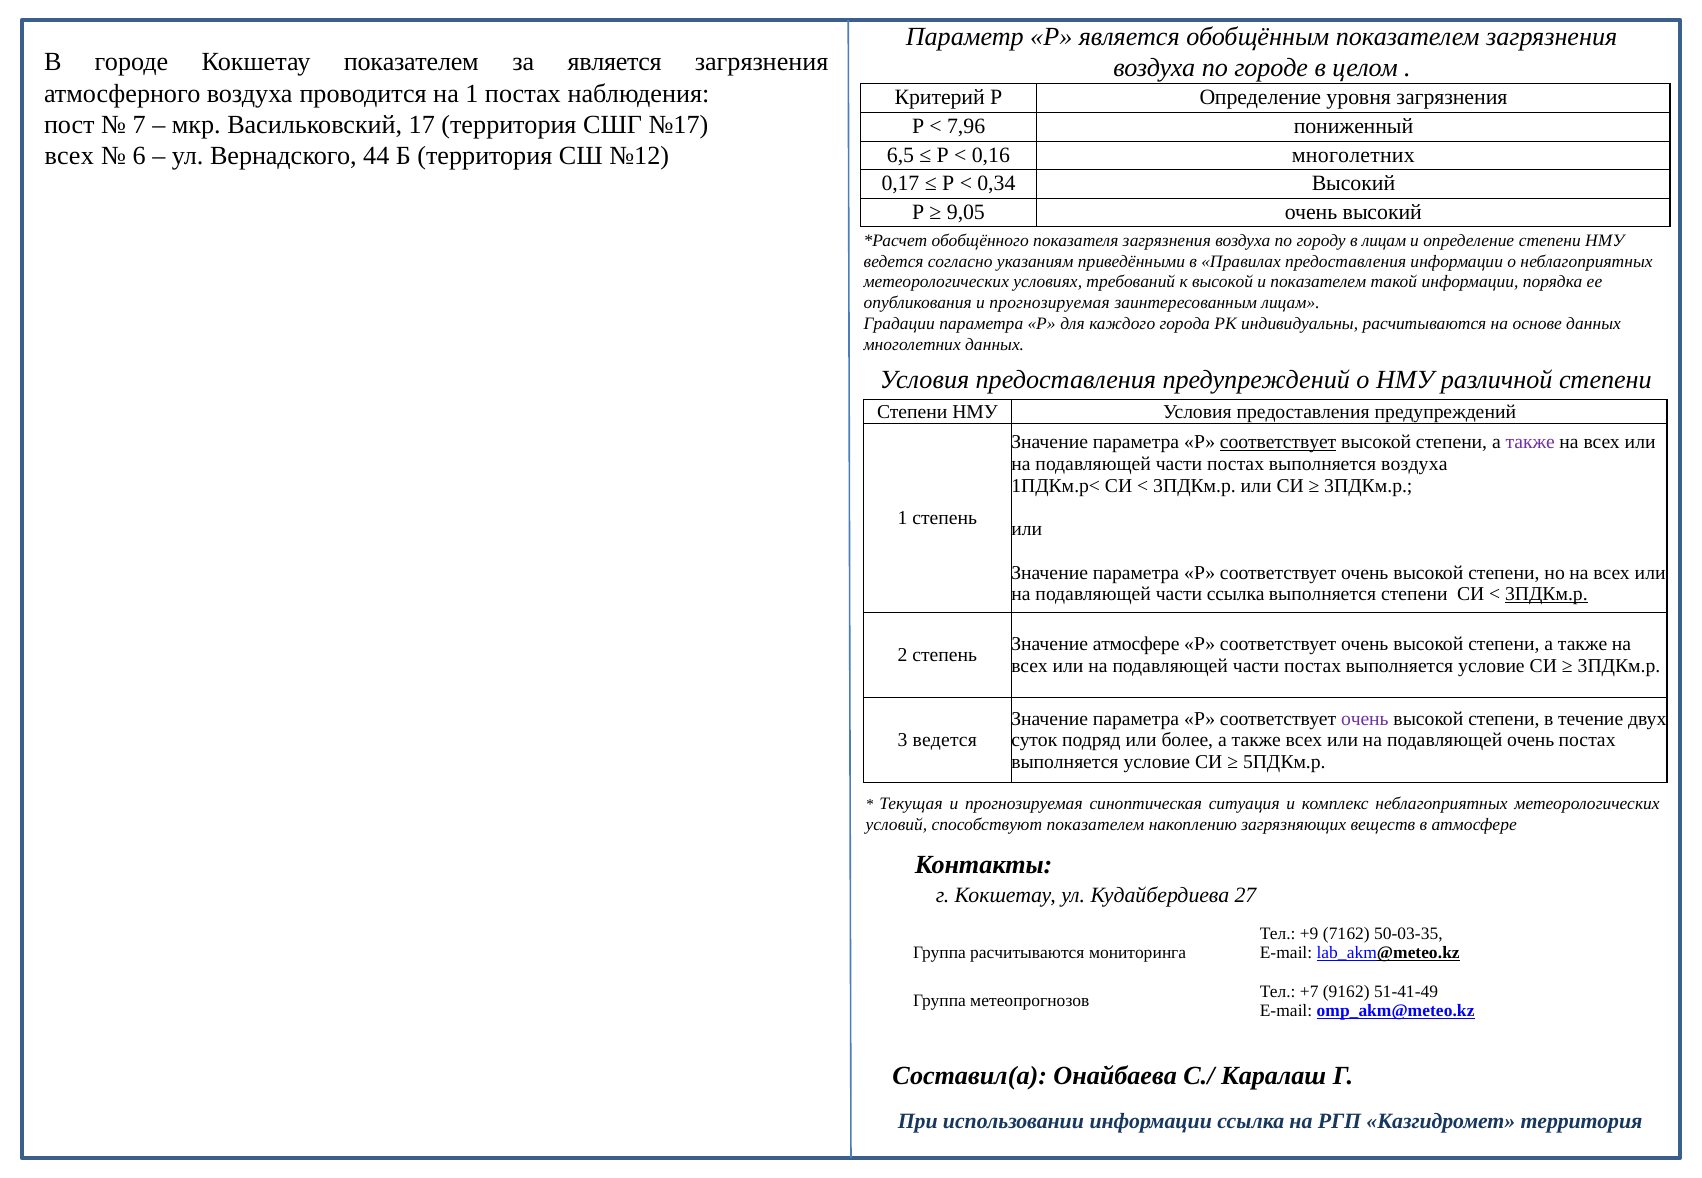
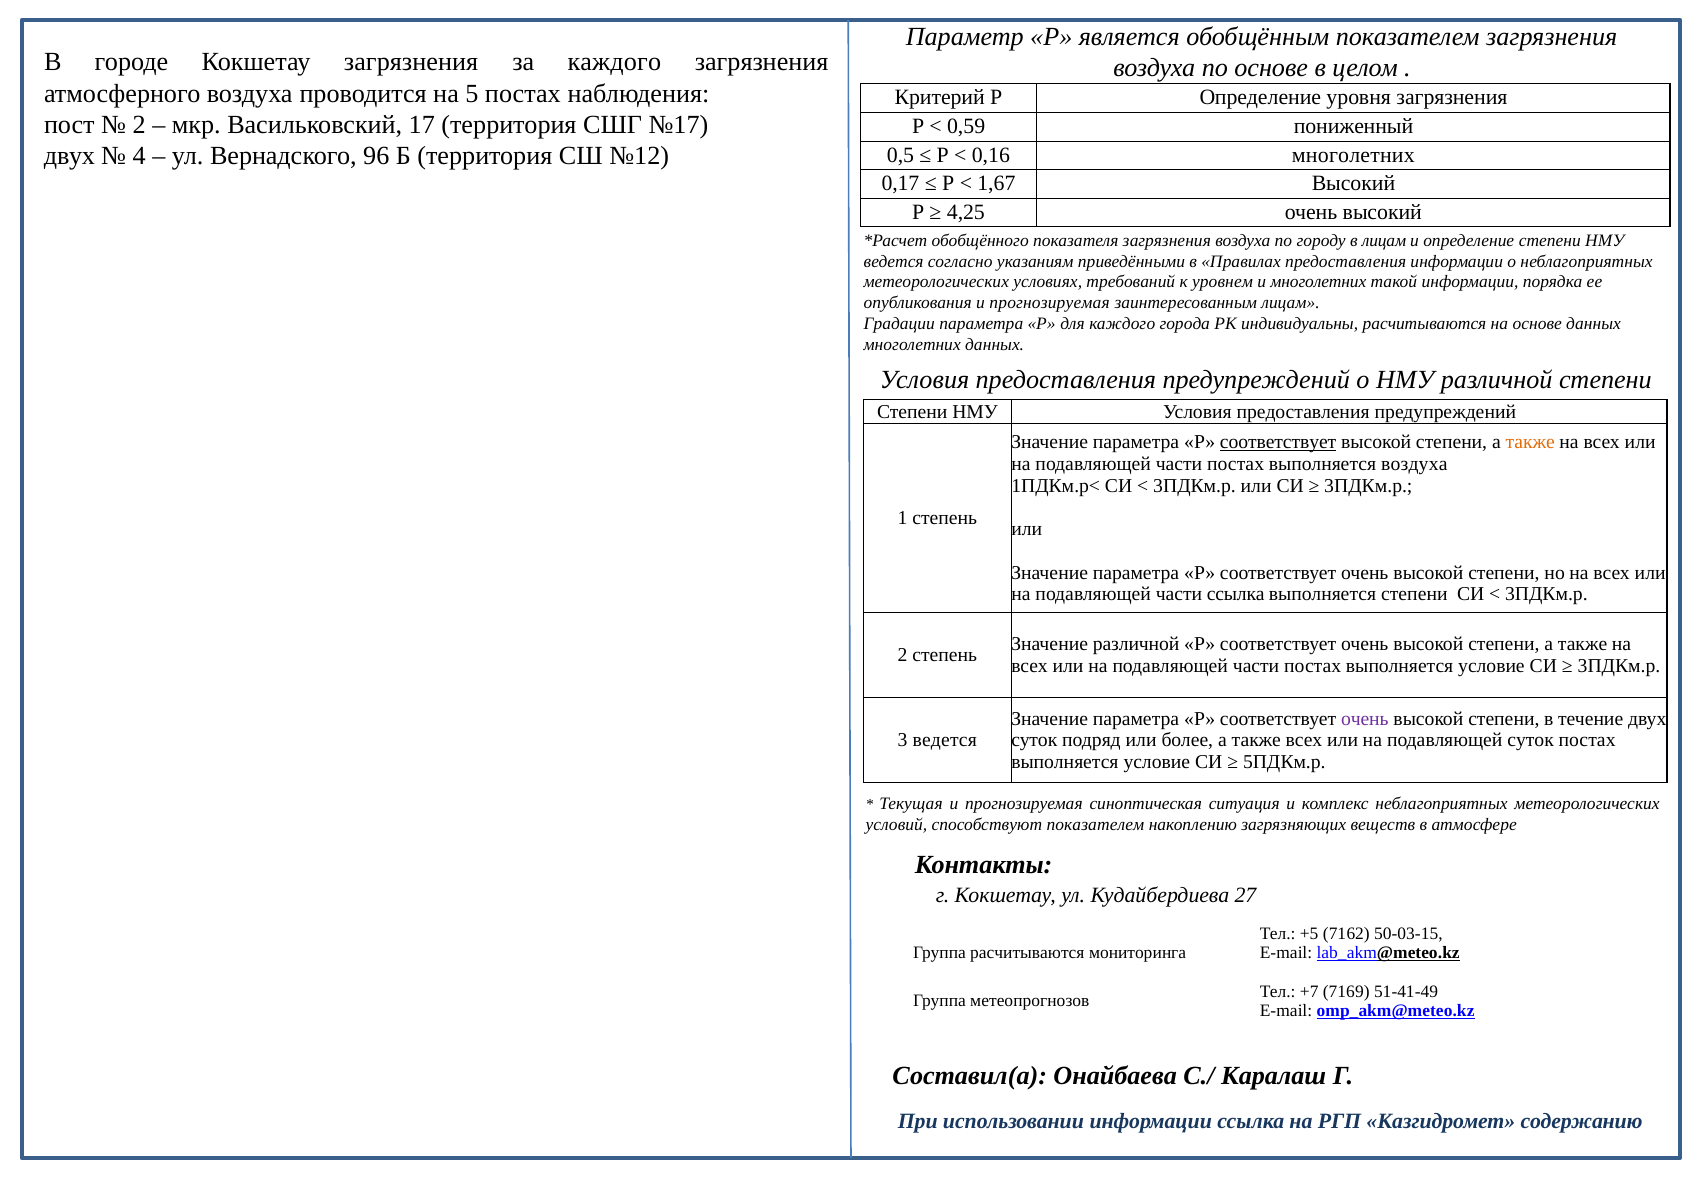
Кокшетау показателем: показателем -> загрязнения
за является: является -> каждого
по городе: городе -> основе
на 1: 1 -> 5
7 at (139, 125): 7 -> 2
7,96: 7,96 -> 0,59
всех at (69, 156): всех -> двух
6: 6 -> 4
44: 44 -> 96
6,5: 6,5 -> 0,5
0,34: 0,34 -> 1,67
9,05: 9,05 -> 4,25
к высокой: высокой -> уровнем
и показателем: показателем -> многолетних
также at (1530, 442) colour: purple -> orange
3ПДКм.р at (1546, 595) underline: present -> none
Значение атмосфере: атмосфере -> различной
подавляющей очень: очень -> суток
+9: +9 -> +5
50-03-35: 50-03-35 -> 50-03-15
9162: 9162 -> 7169
Казгидромет территория: территория -> содержанию
